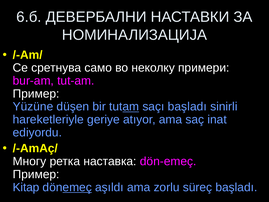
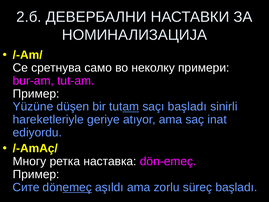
6.б: 6.б -> 2.б
Kitap: Kitap -> Сите
